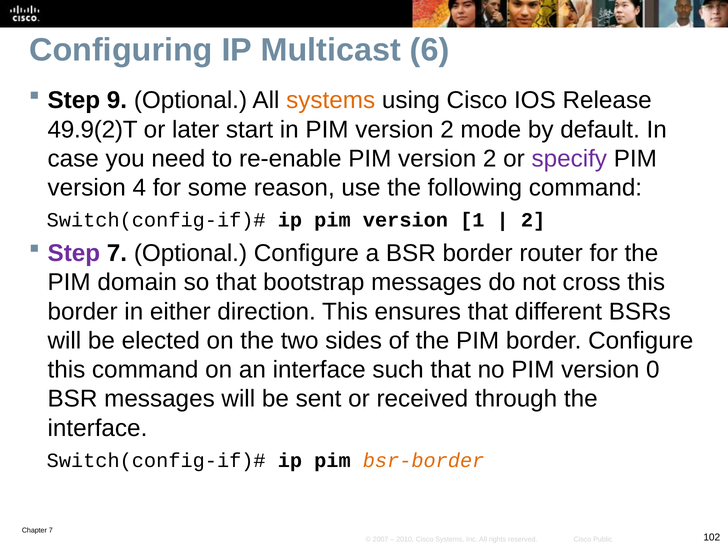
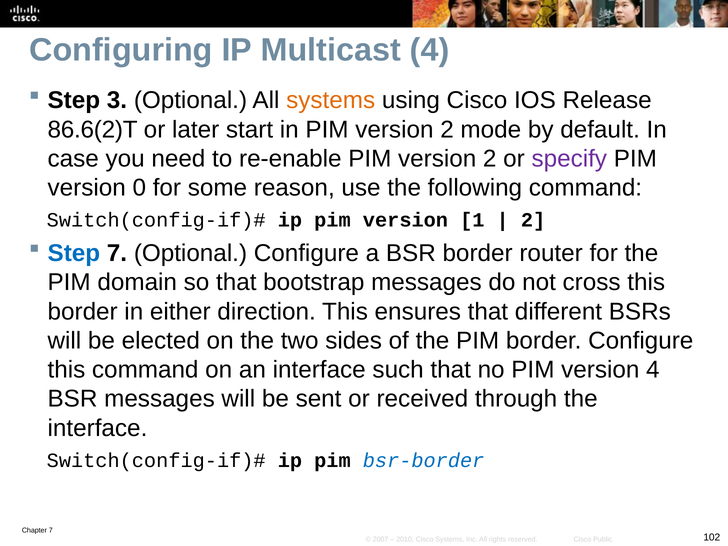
Multicast 6: 6 -> 4
9: 9 -> 3
49.9(2)T: 49.9(2)T -> 86.6(2)T
4: 4 -> 0
Step at (74, 253) colour: purple -> blue
version 0: 0 -> 4
bsr-border colour: orange -> blue
